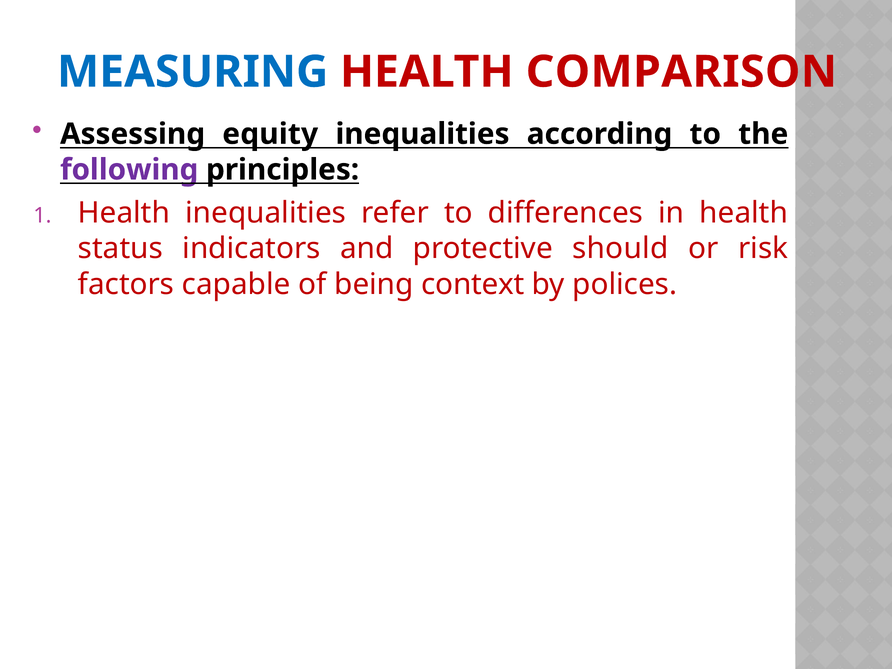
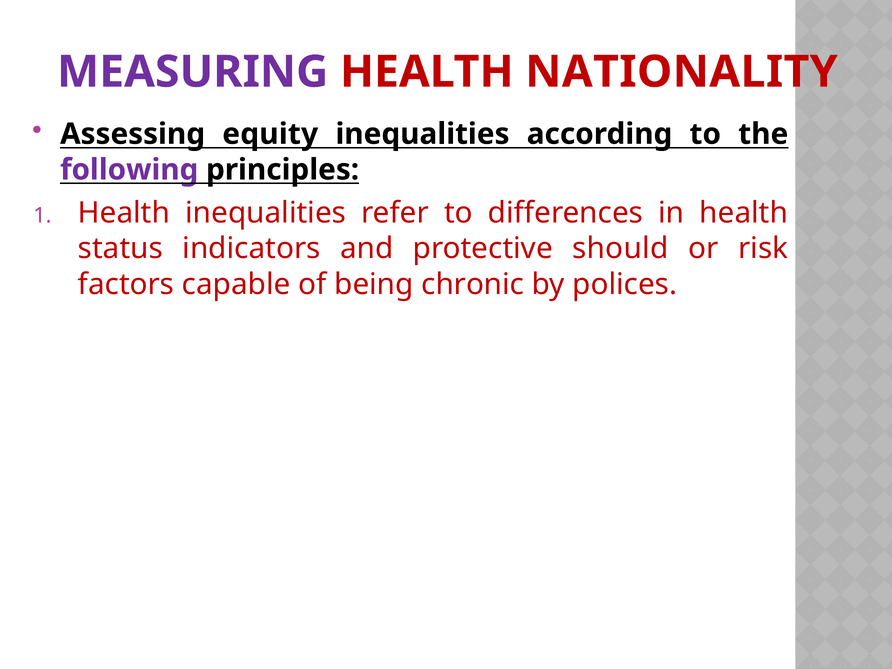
MEASURING colour: blue -> purple
COMPARISON: COMPARISON -> NATIONALITY
context: context -> chronic
